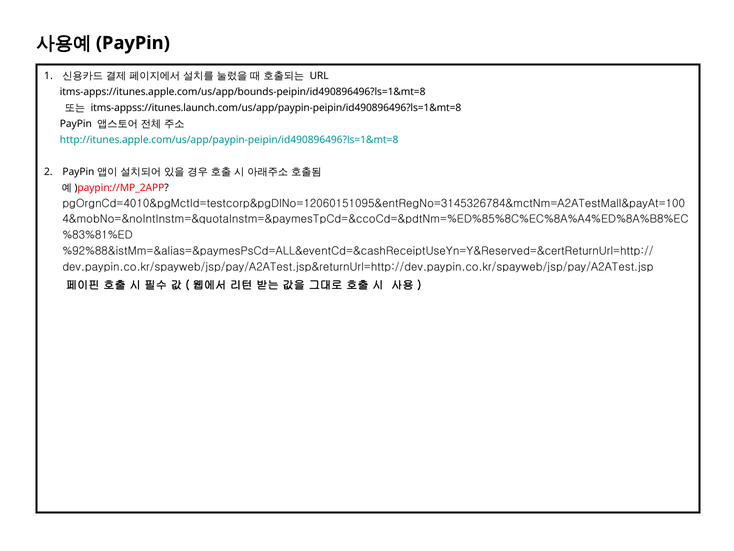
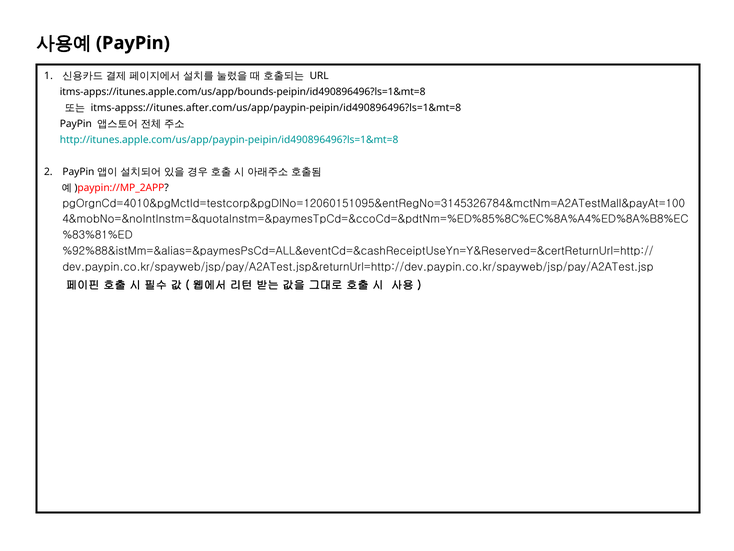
itms-appss://itunes.launch.com/us/app/paypin-peipin/id490896496?ls=1&mt=8: itms-appss://itunes.launch.com/us/app/paypin-peipin/id490896496?ls=1&mt=8 -> itms-appss://itunes.after.com/us/app/paypin-peipin/id490896496?ls=1&mt=8
